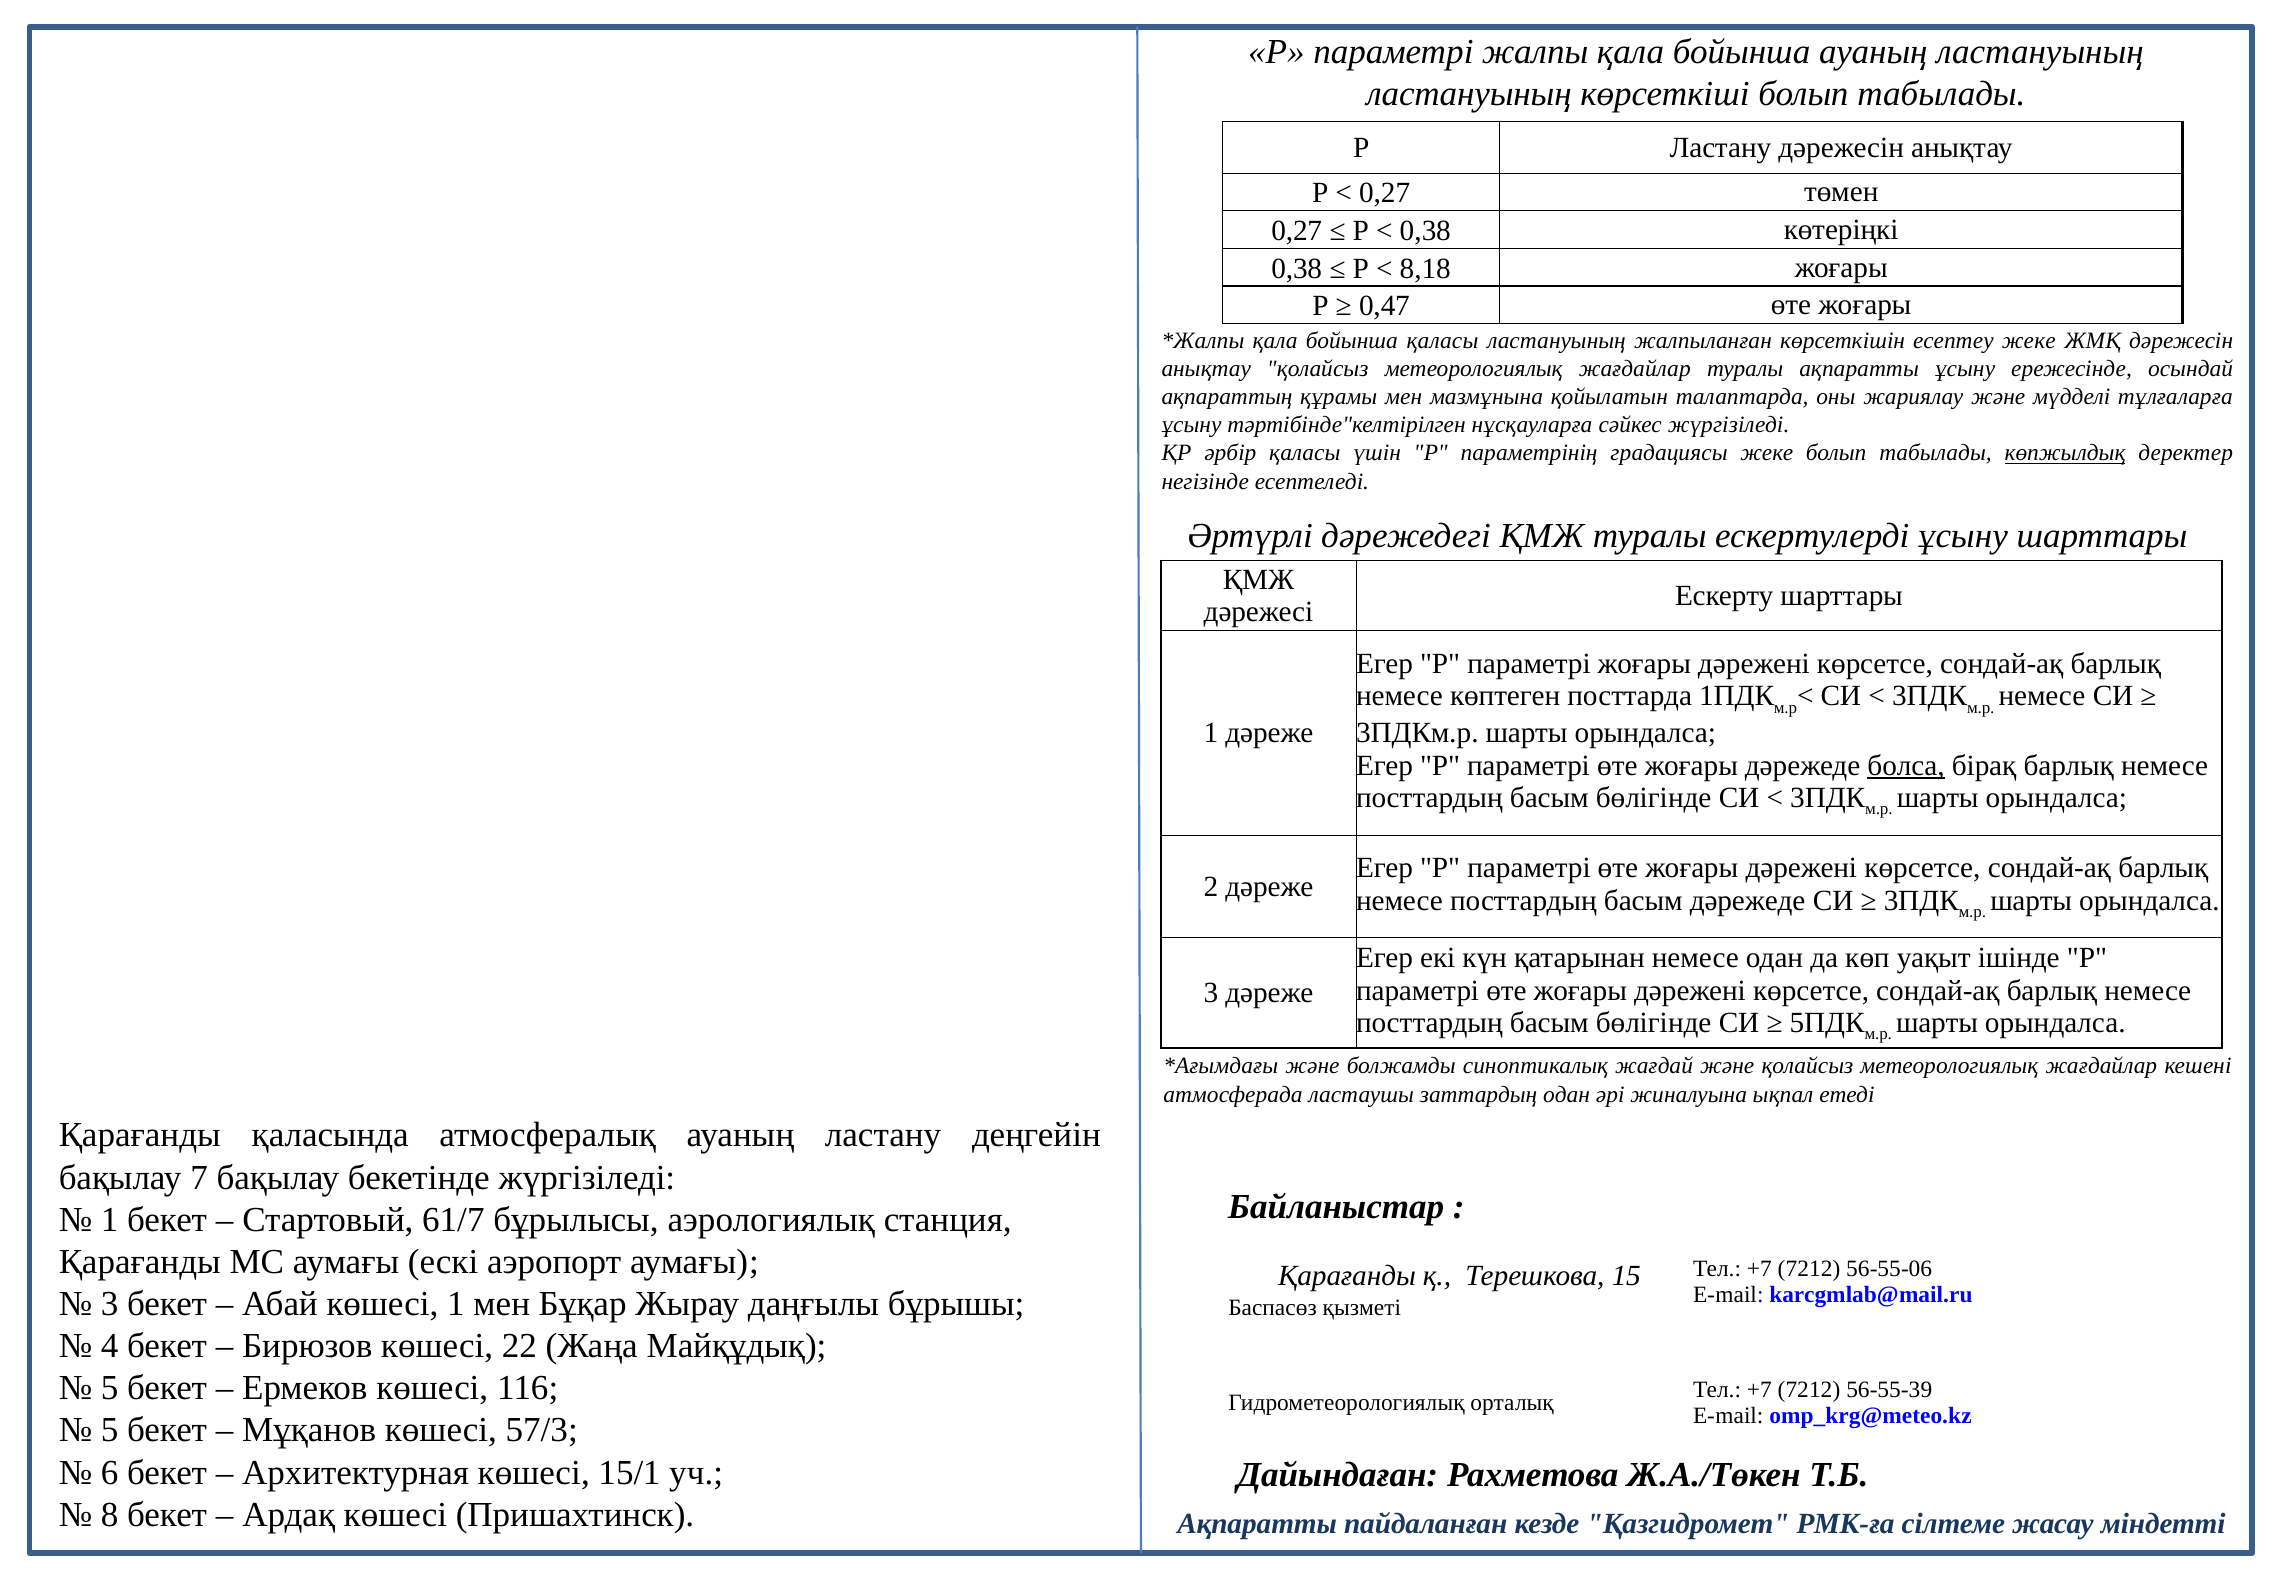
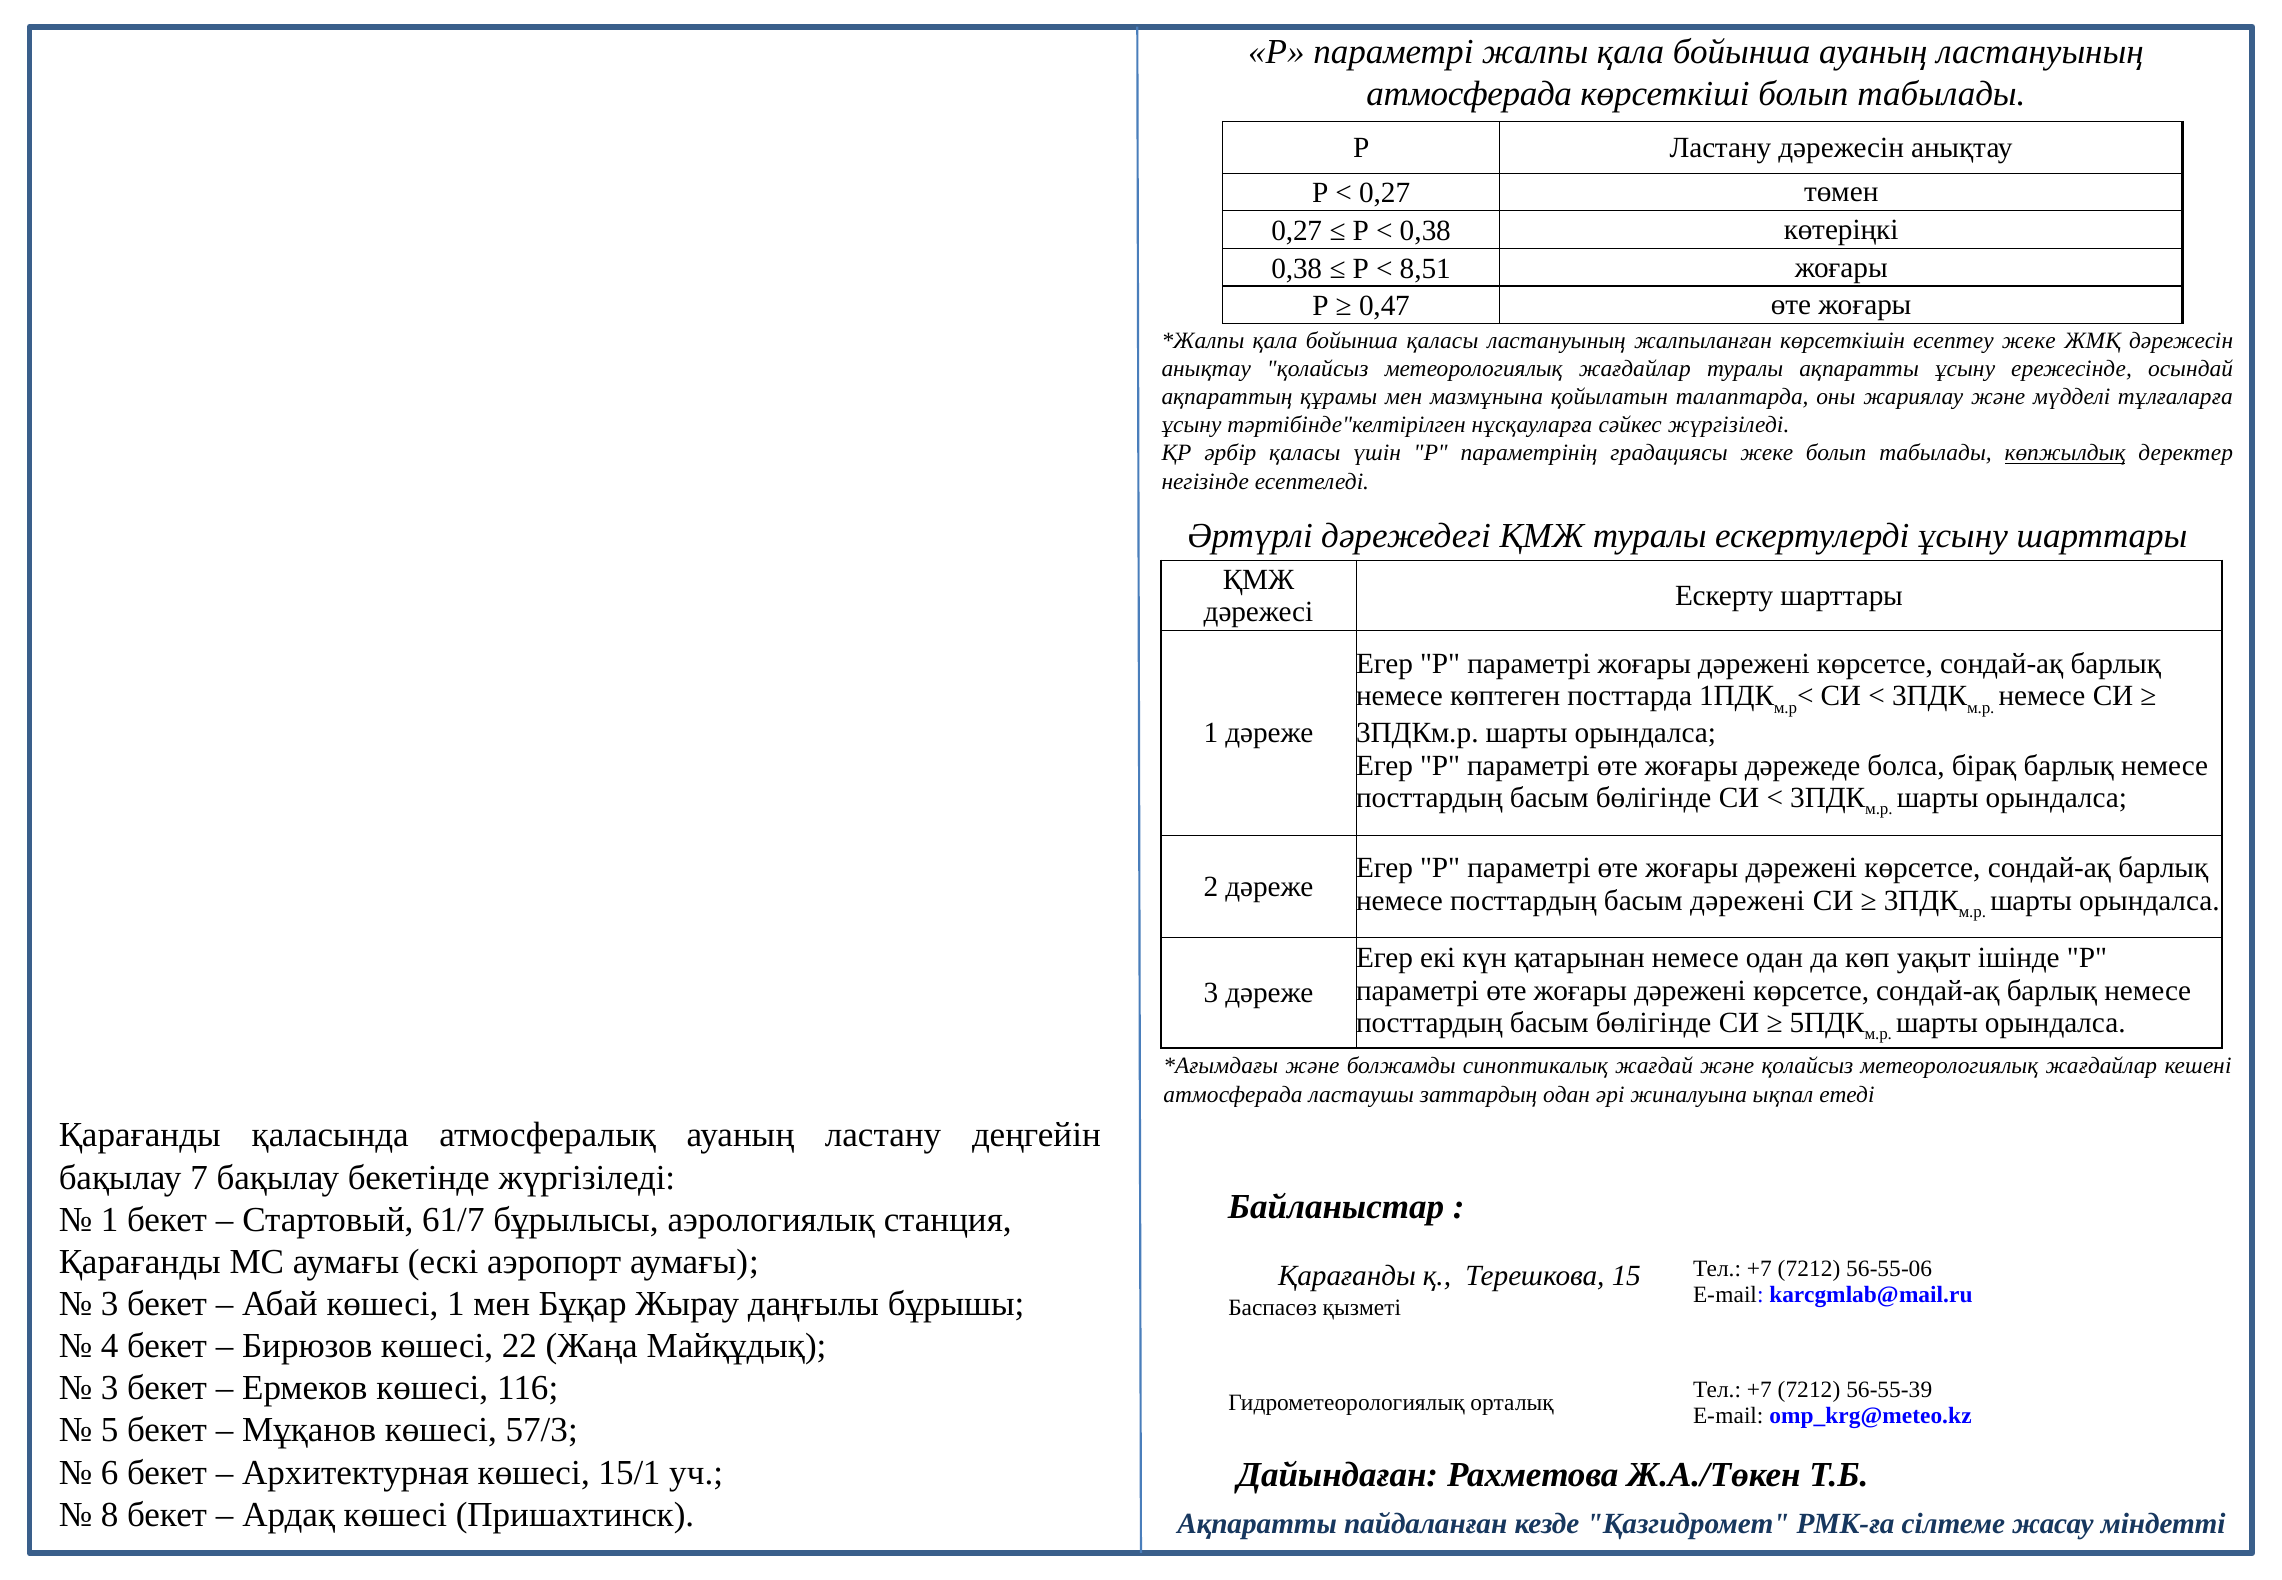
ластануының at (1469, 94): ластануының -> атмосферада
8,18: 8,18 -> 8,51
болса underline: present -> none
басым дәрежеде: дәрежеде -> дәрежені
5 at (110, 1388): 5 -> 3
